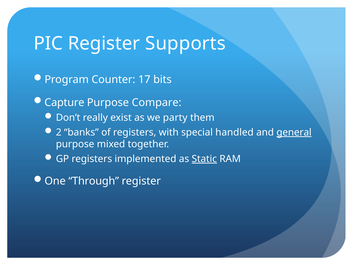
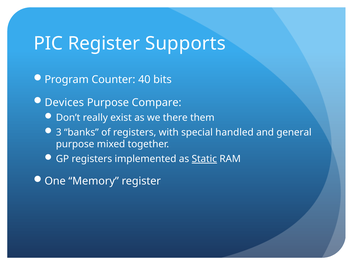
17: 17 -> 40
Capture: Capture -> Devices
party: party -> there
2: 2 -> 3
general underline: present -> none
Through: Through -> Memory
